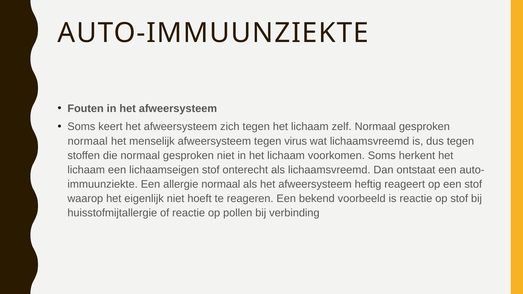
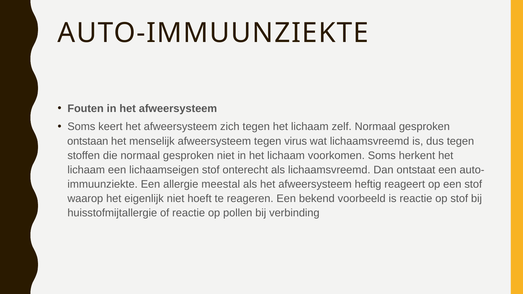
normaal at (88, 141): normaal -> ontstaan
allergie normaal: normaal -> meestal
